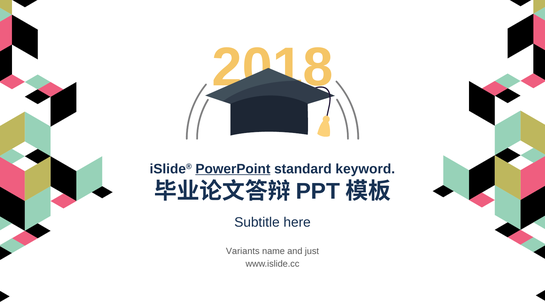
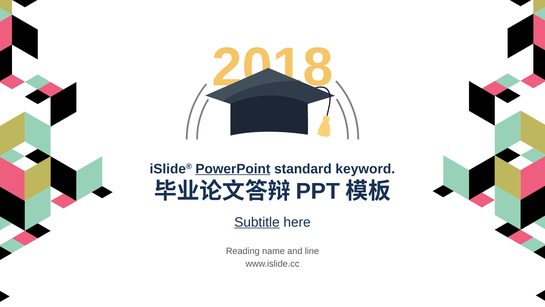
Subtitle underline: none -> present
Variants: Variants -> Reading
just: just -> line
